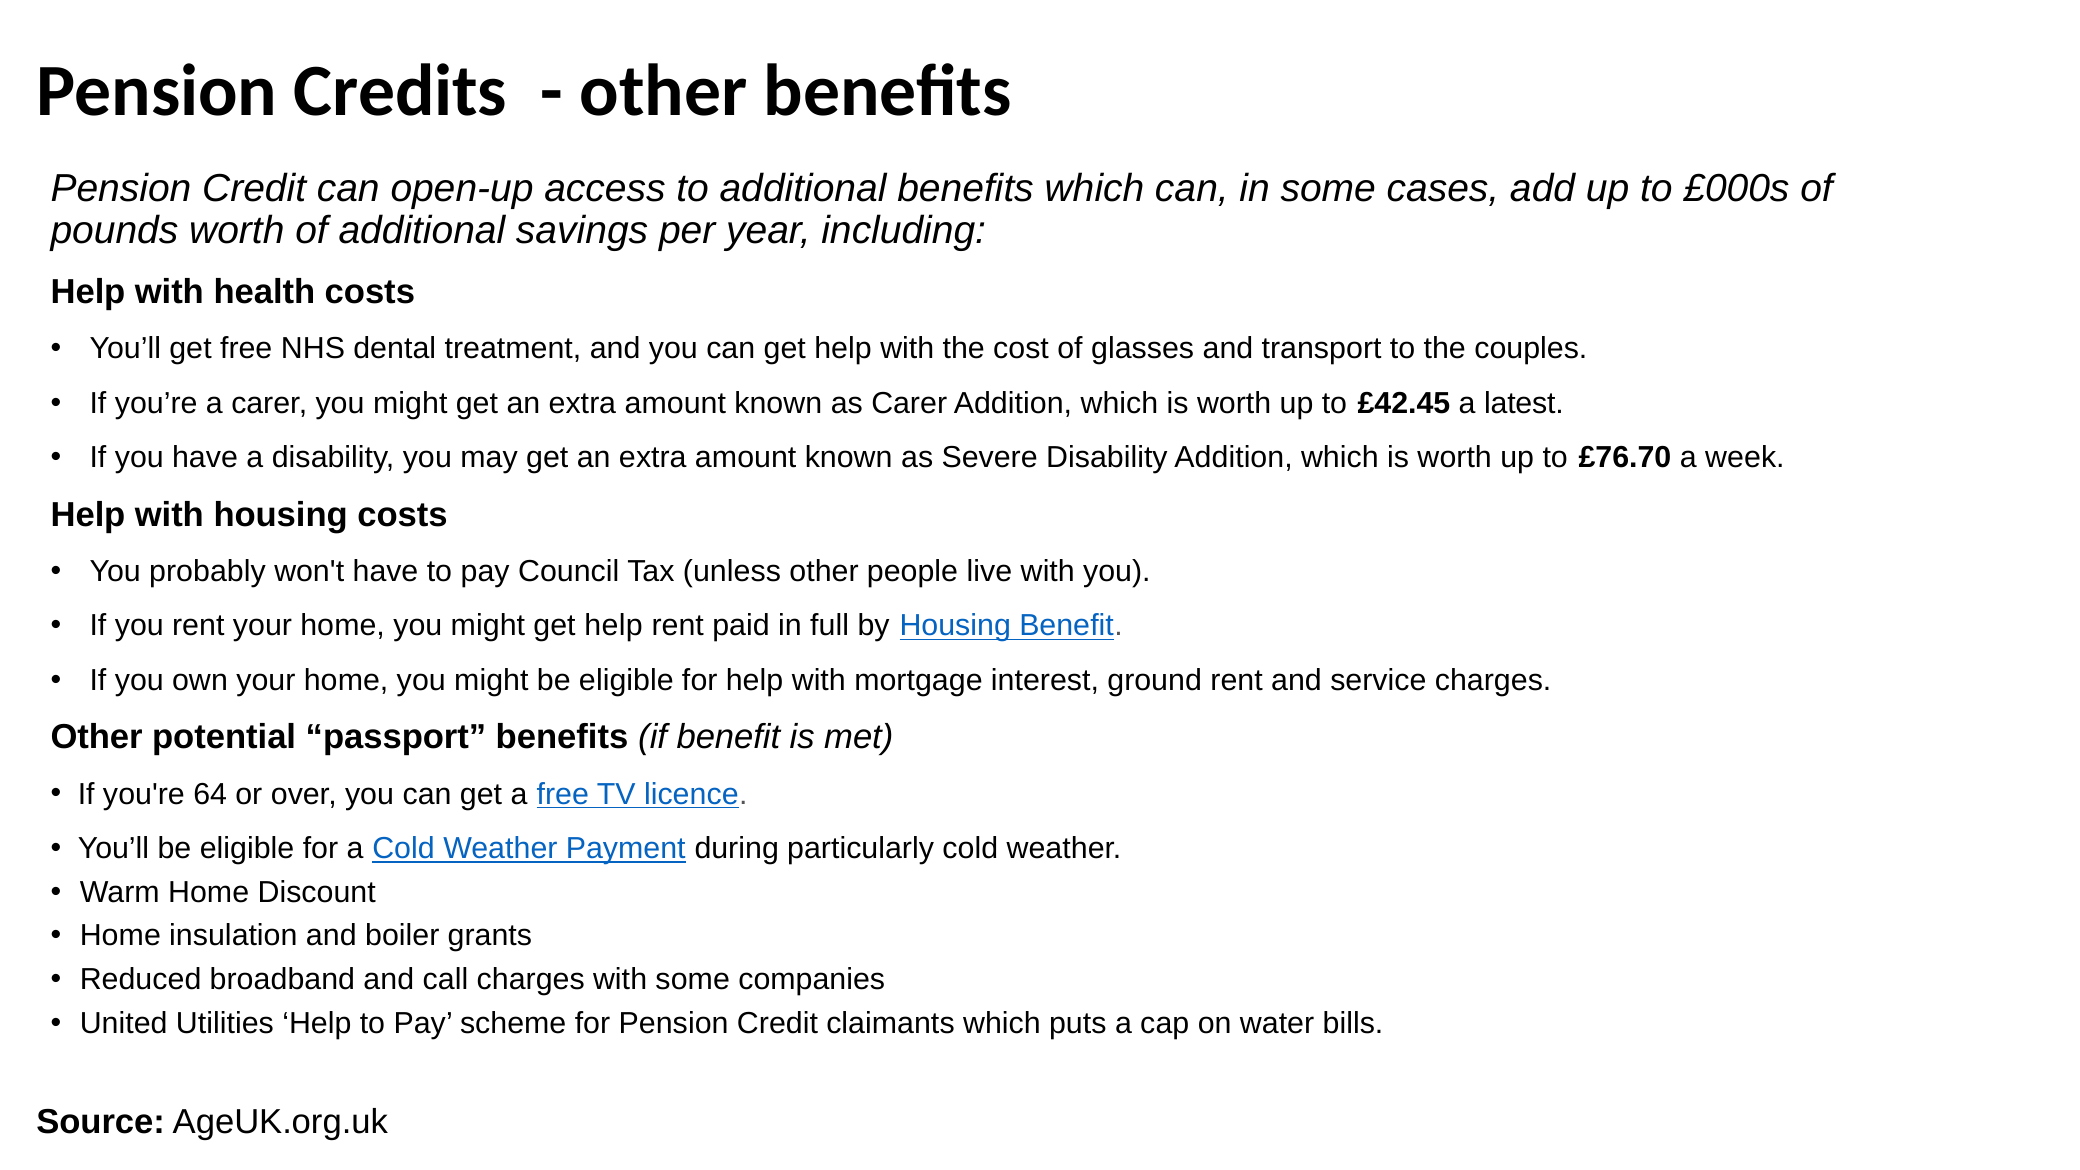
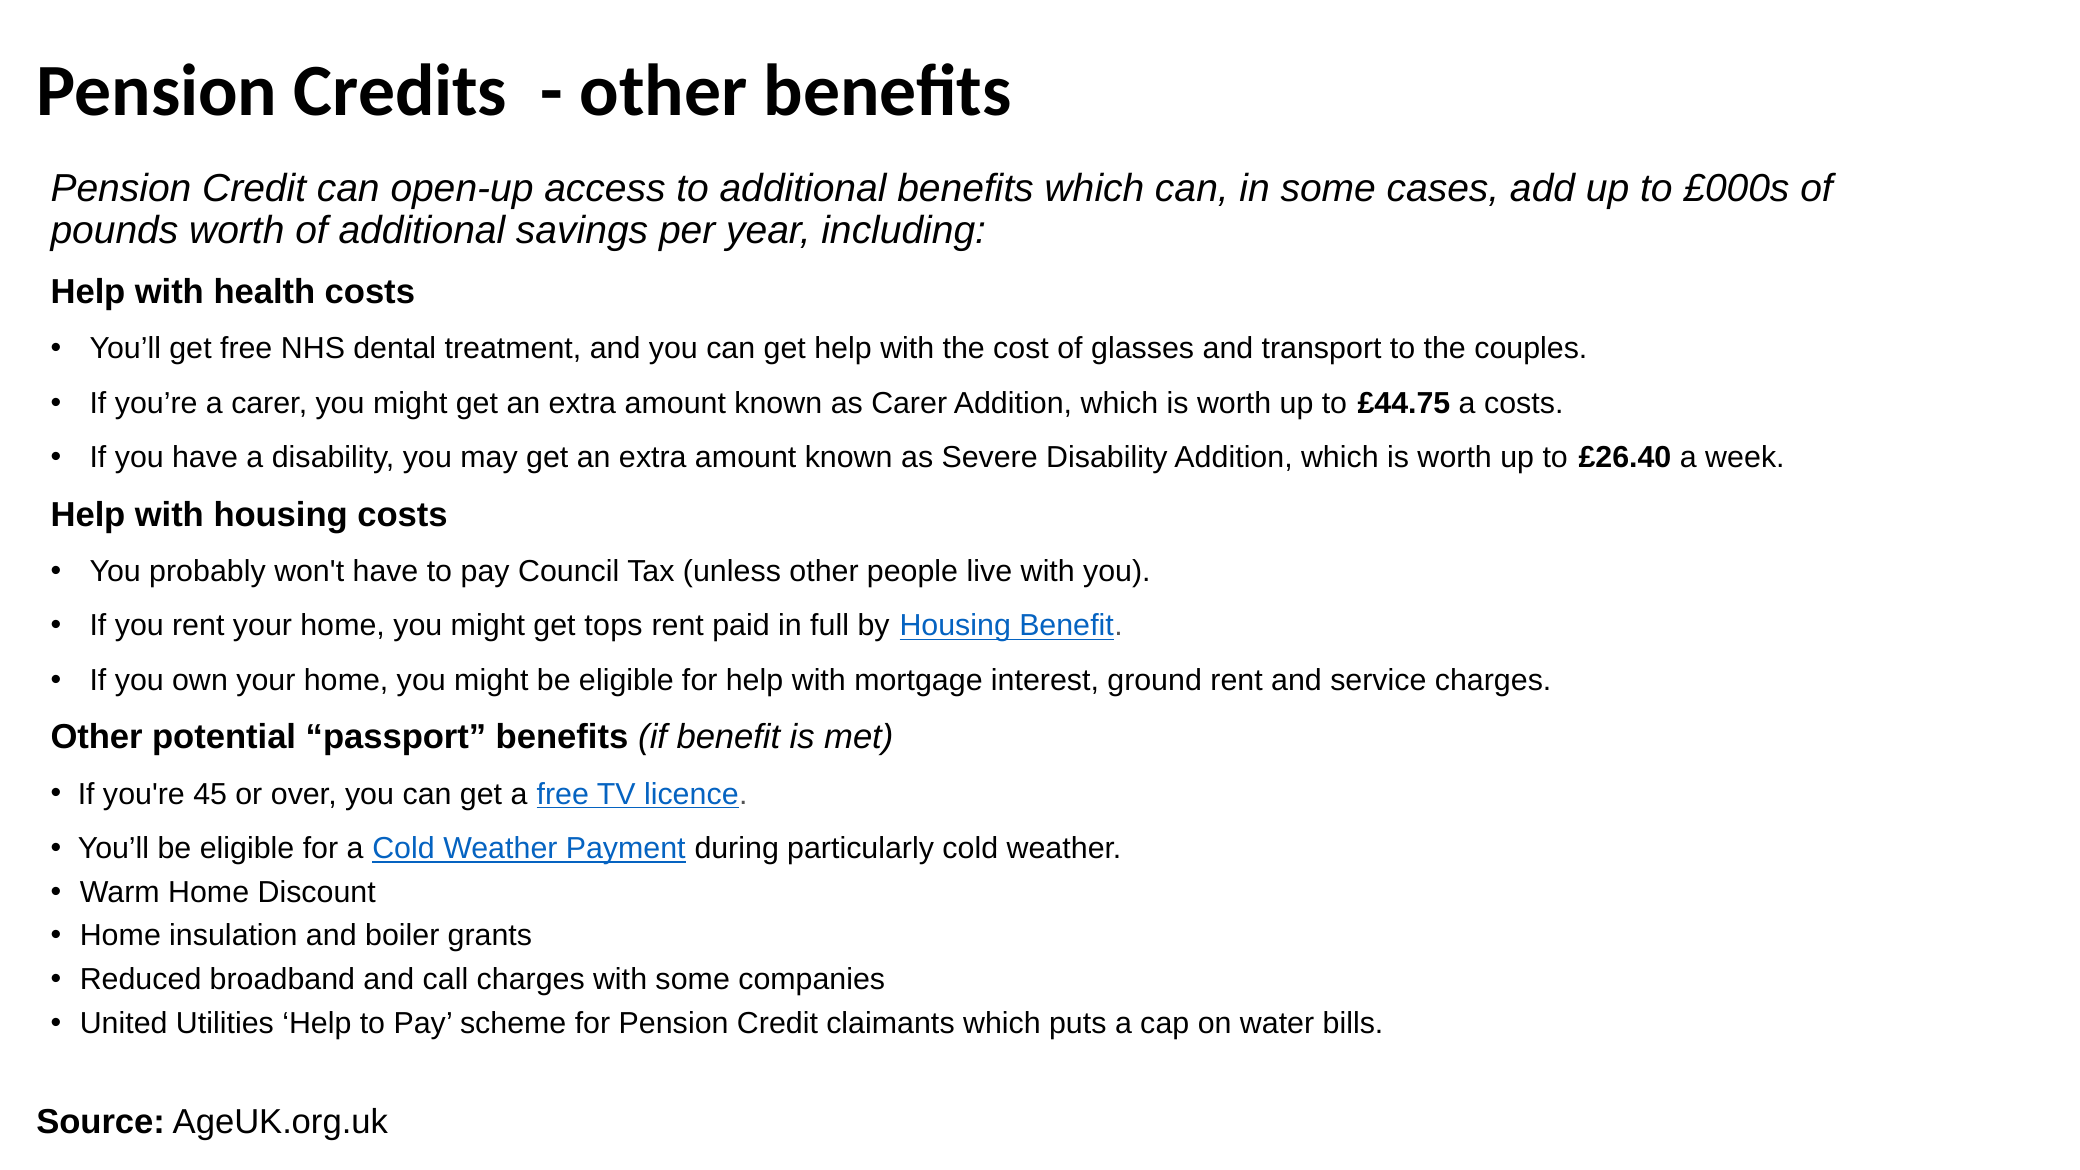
£42.45: £42.45 -> £44.75
a latest: latest -> costs
£76.70: £76.70 -> £26.40
might get help: help -> tops
64: 64 -> 45
